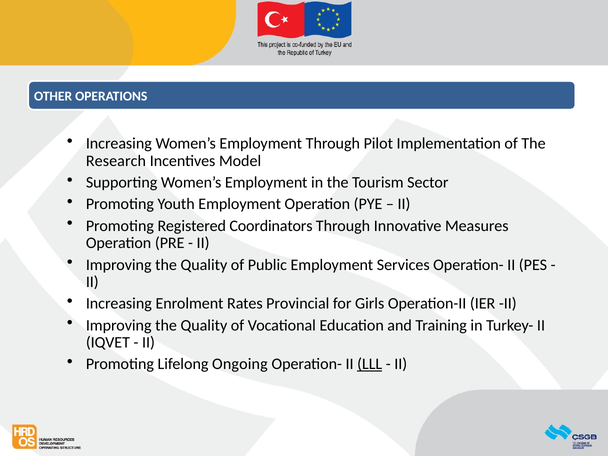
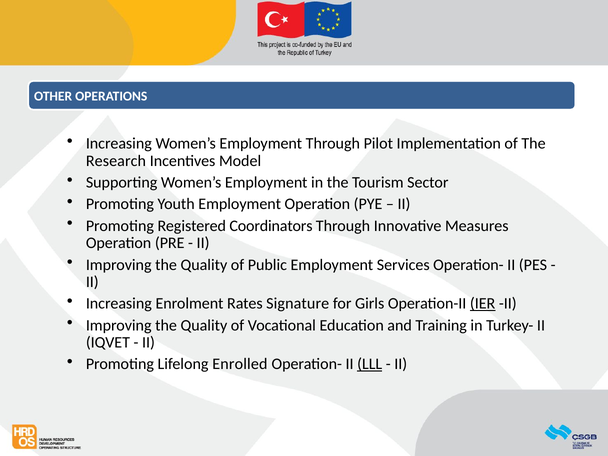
Provincial: Provincial -> Signature
IER underline: none -> present
Ongoing: Ongoing -> Enrolled
